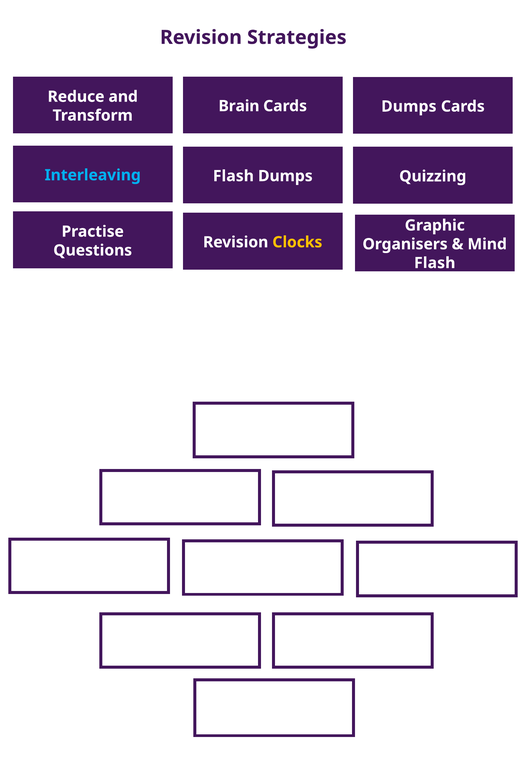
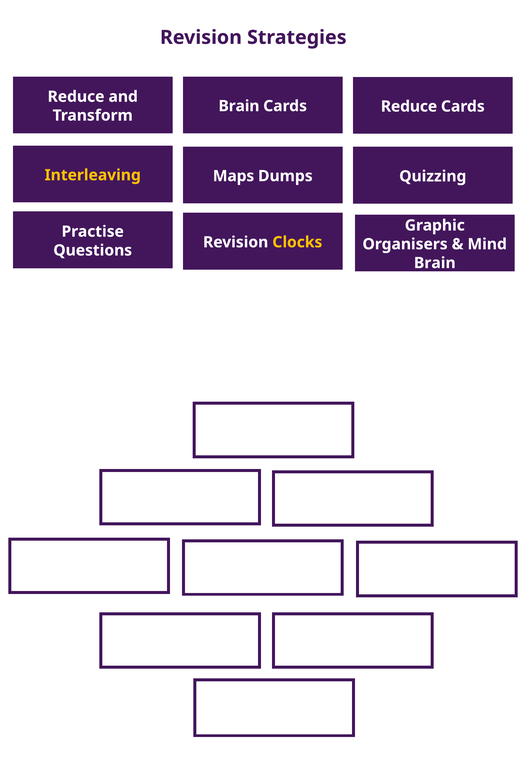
Dumps at (409, 106): Dumps -> Reduce
Interleaving colour: light blue -> yellow
Flash at (233, 176): Flash -> Maps
Flash at (435, 263): Flash -> Brain
